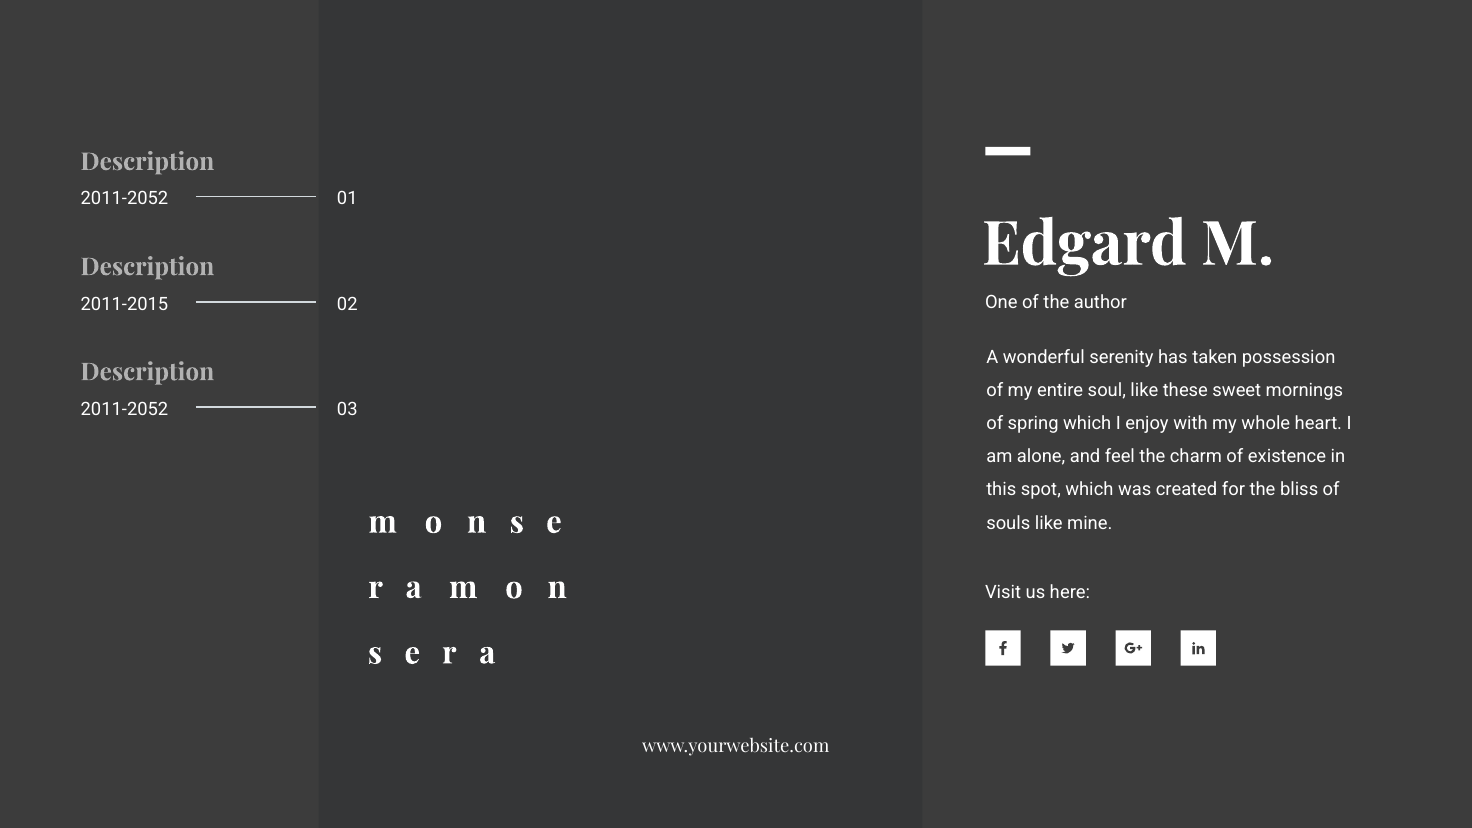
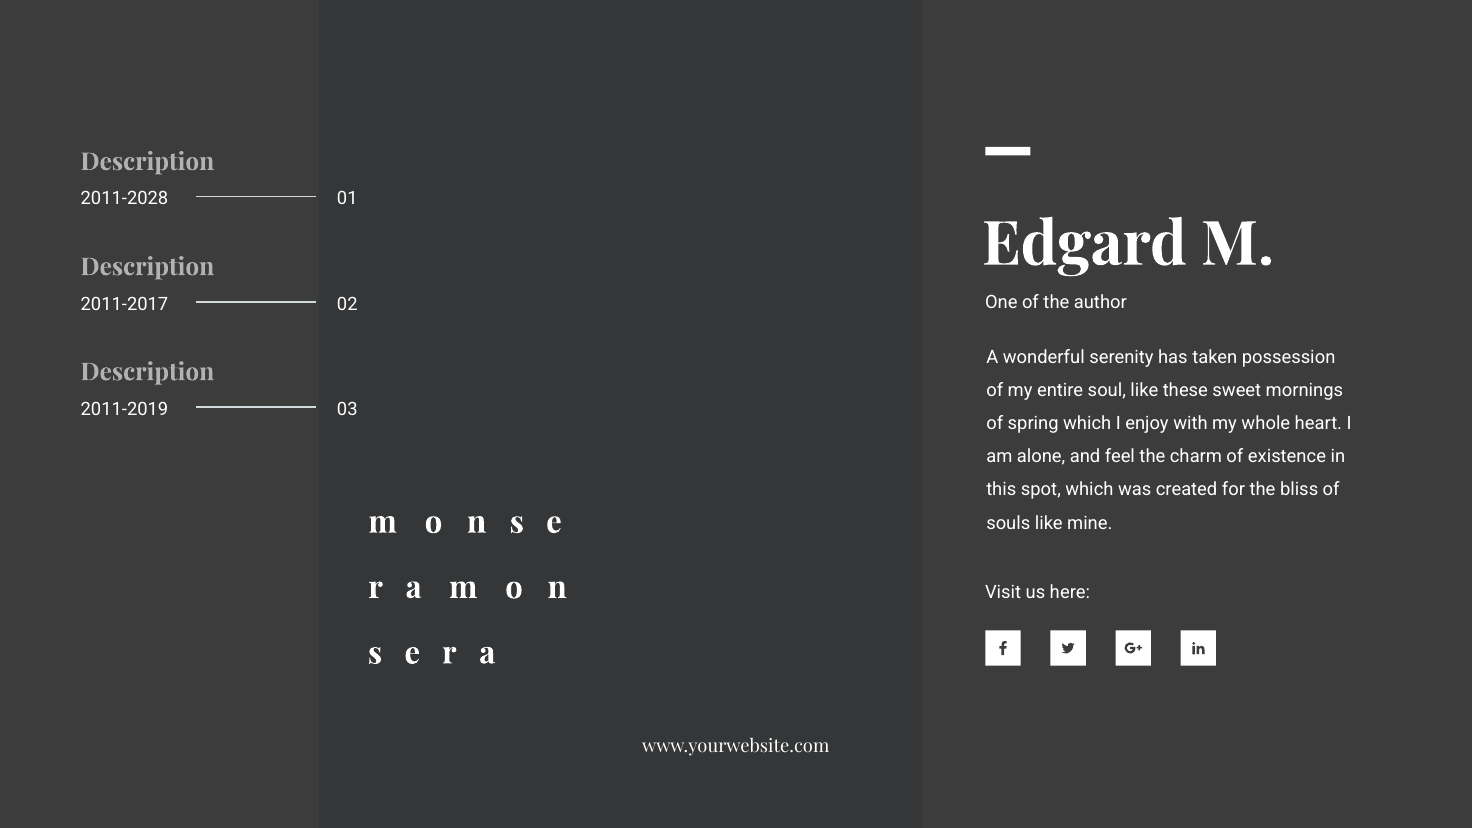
2011-2052 at (124, 199): 2011-2052 -> 2011-2028
2011-2015: 2011-2015 -> 2011-2017
2011-2052 at (124, 409): 2011-2052 -> 2011-2019
